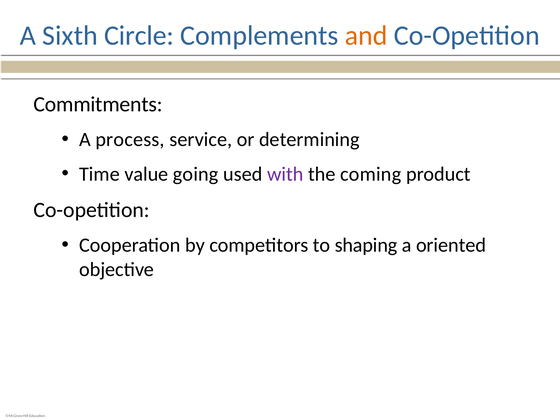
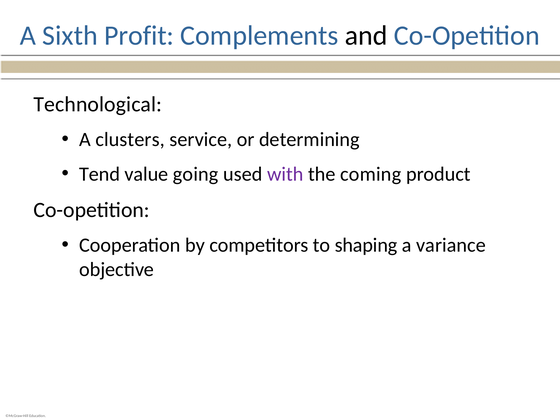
Circle: Circle -> Profit
and colour: orange -> black
Commitments: Commitments -> Technological
process: process -> clusters
Time: Time -> Tend
oriented: oriented -> variance
